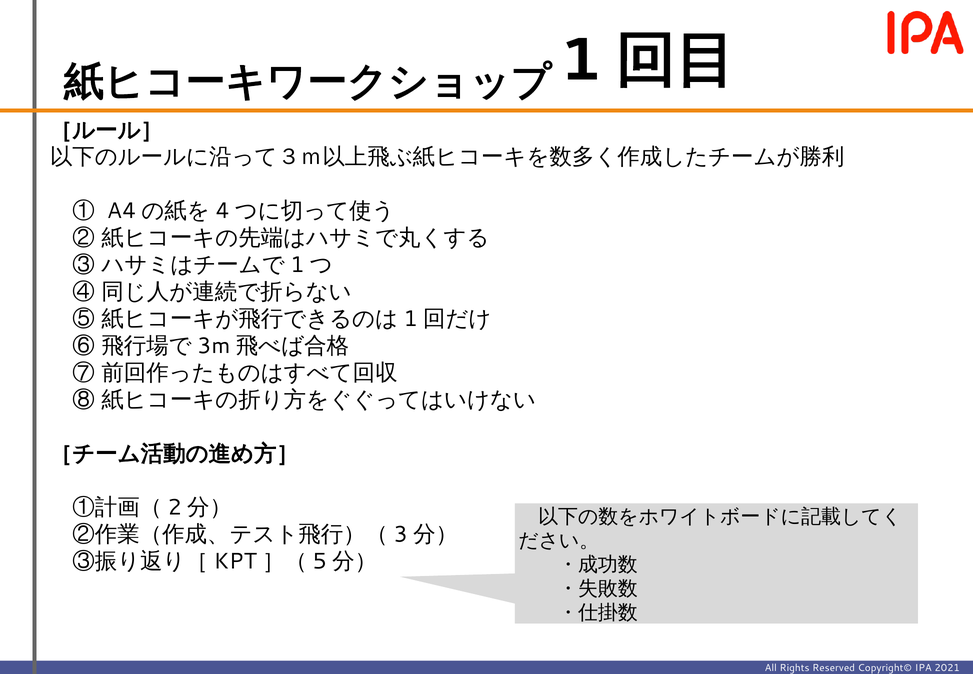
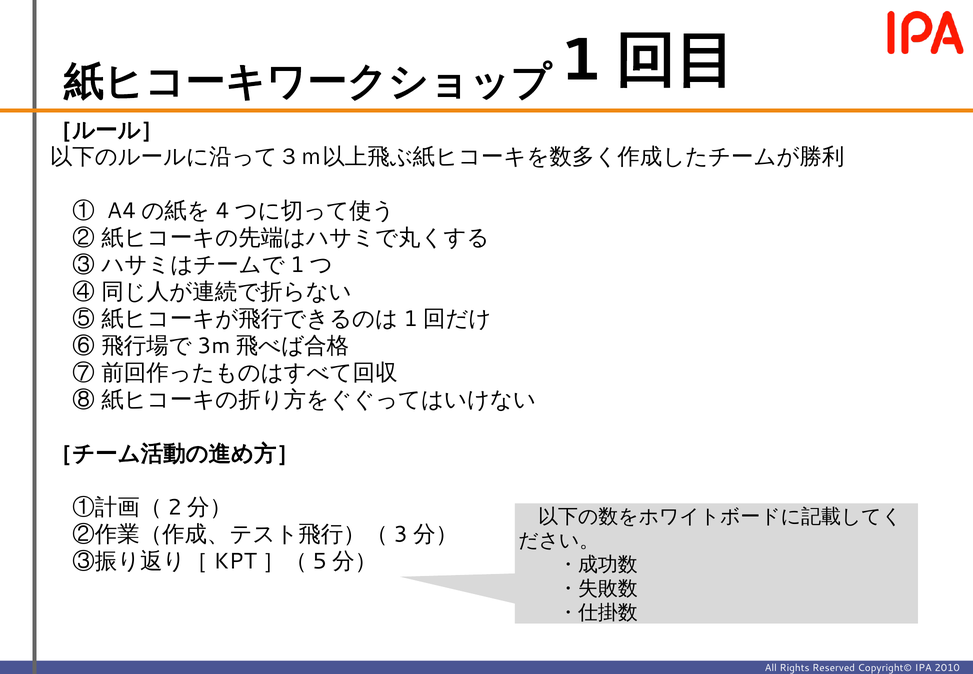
2021: 2021 -> 2010
